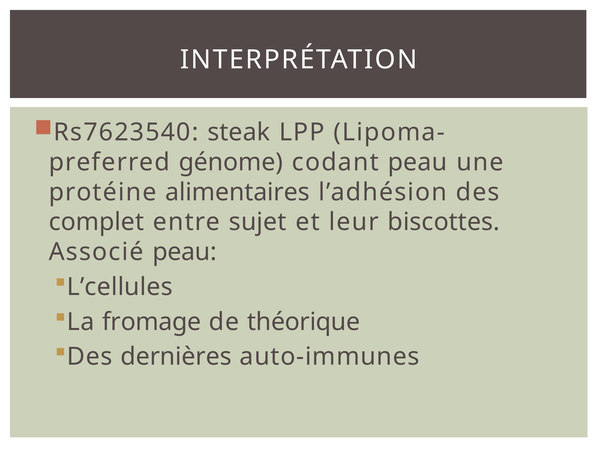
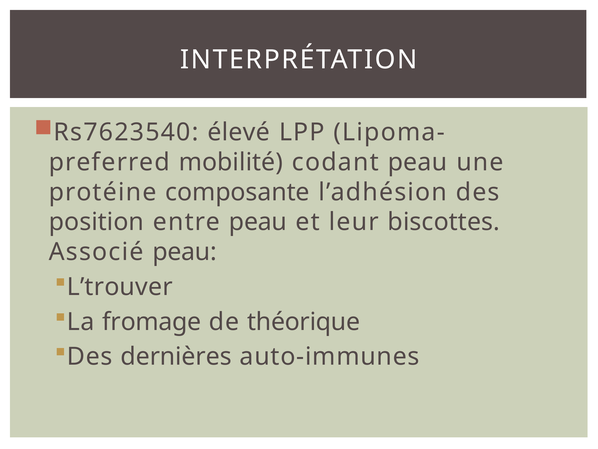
steak: steak -> élevé
génome: génome -> mobilité
alimentaires: alimentaires -> composante
complet: complet -> position
entre sujet: sujet -> peau
L’cellules: L’cellules -> L’trouver
